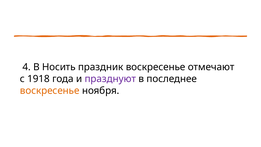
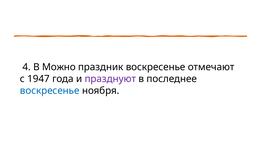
Носить: Носить -> Можно
1918: 1918 -> 1947
воскресенье at (50, 91) colour: orange -> blue
